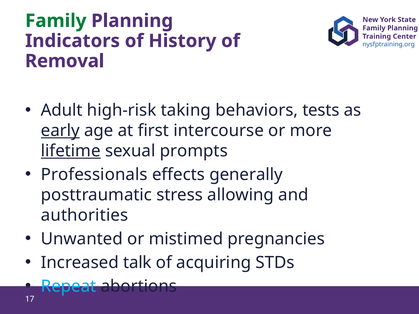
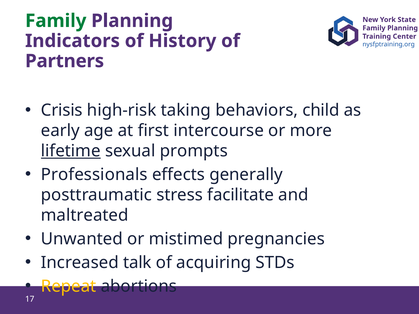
Removal: Removal -> Partners
Adult: Adult -> Crisis
tests: tests -> child
early underline: present -> none
allowing: allowing -> facilitate
authorities: authorities -> maltreated
Repeat colour: light blue -> yellow
